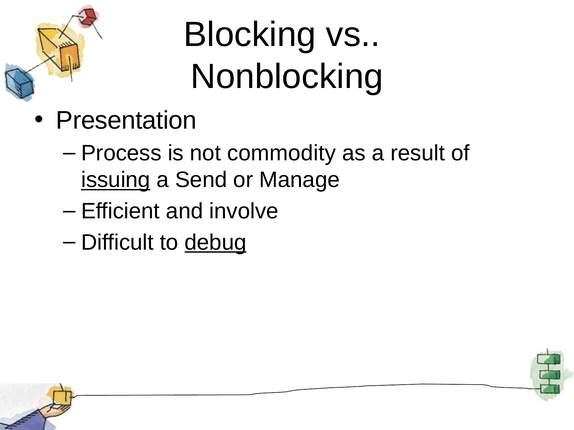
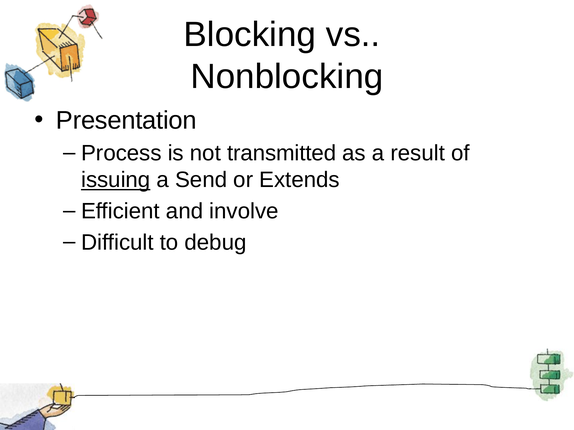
commodity: commodity -> transmitted
Manage: Manage -> Extends
debug underline: present -> none
